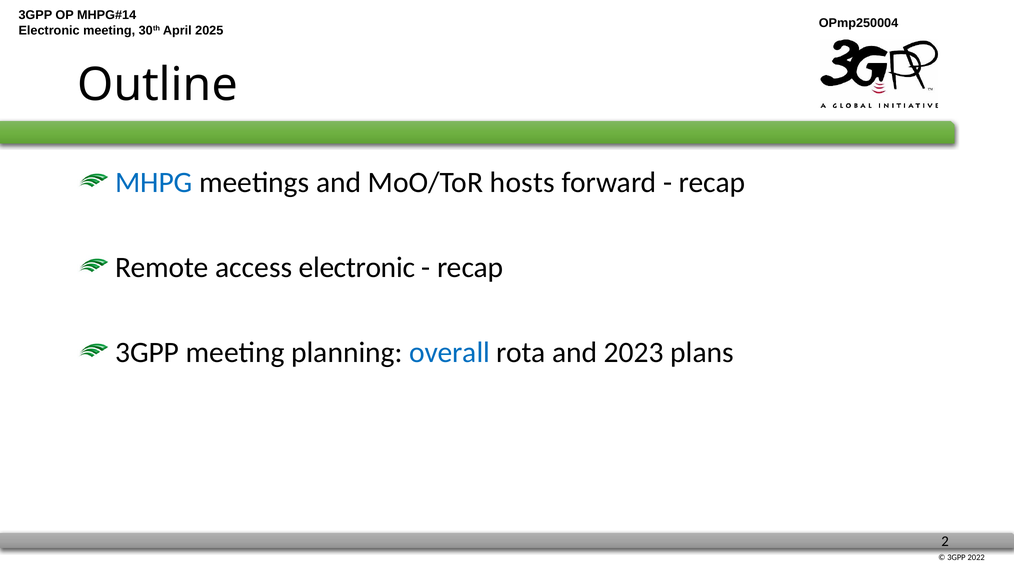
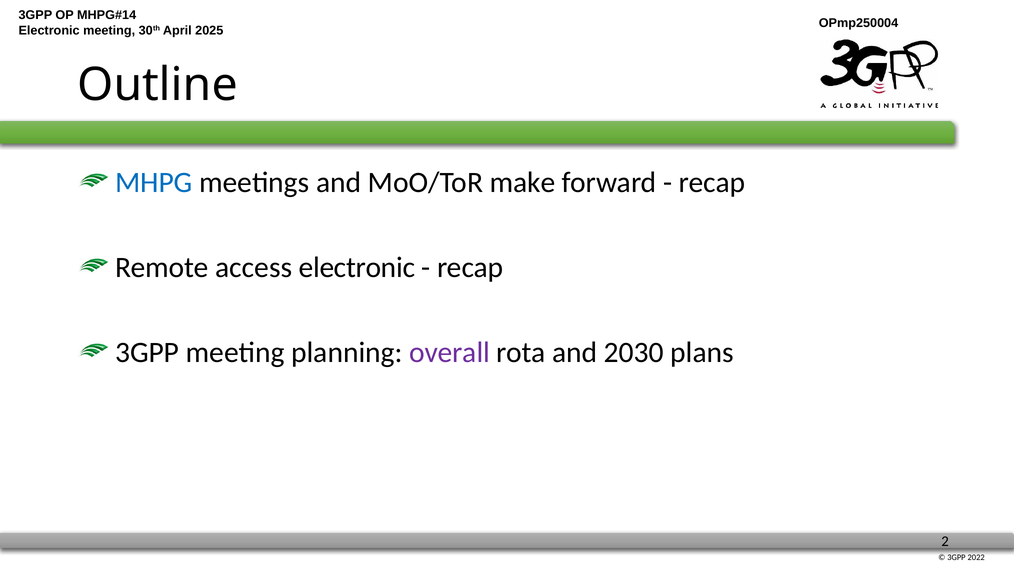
hosts: hosts -> make
overall colour: blue -> purple
2023: 2023 -> 2030
